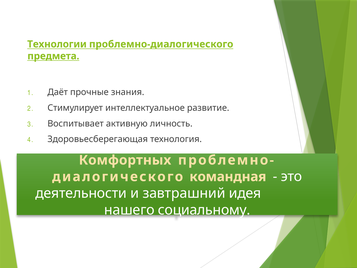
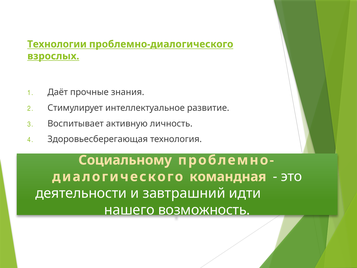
предмета: предмета -> взрослых
Комфортных: Комфортных -> Социальному
идея: идея -> идти
социальному: социальному -> возможность
